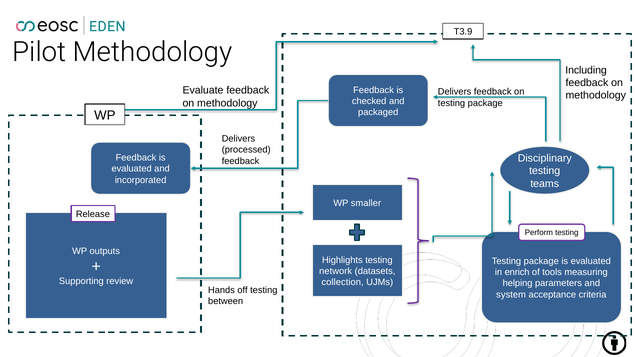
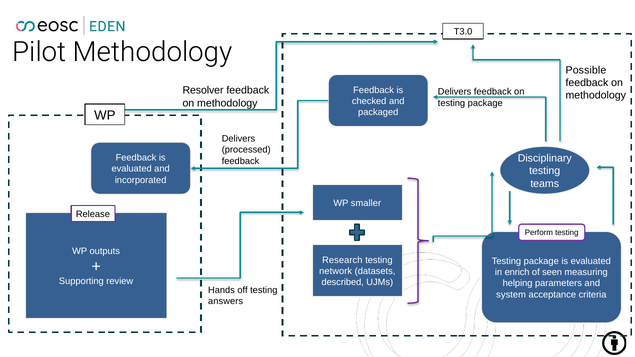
T3.9: T3.9 -> T3.0
Including: Including -> Possible
Evaluate: Evaluate -> Resolver
Highlights: Highlights -> Research
tools: tools -> seen
collection: collection -> described
between: between -> answers
